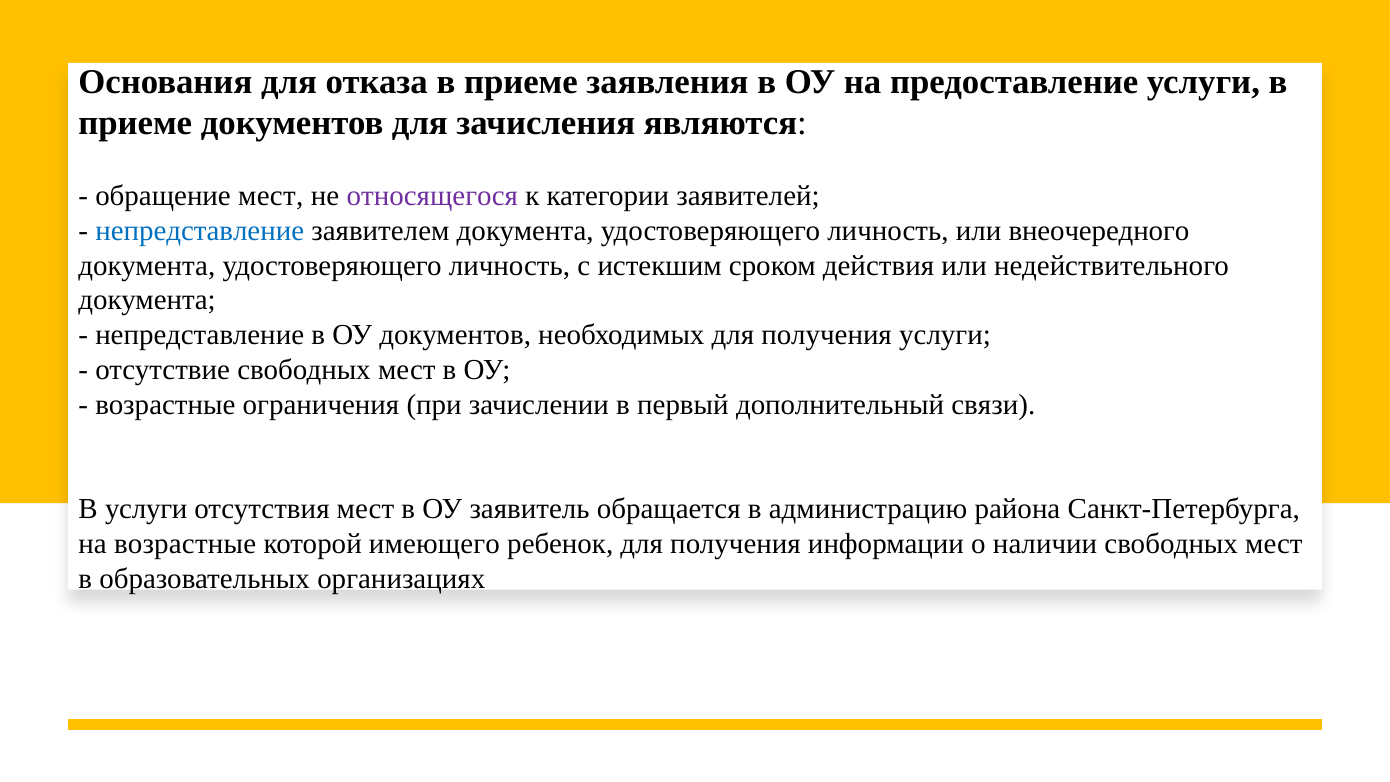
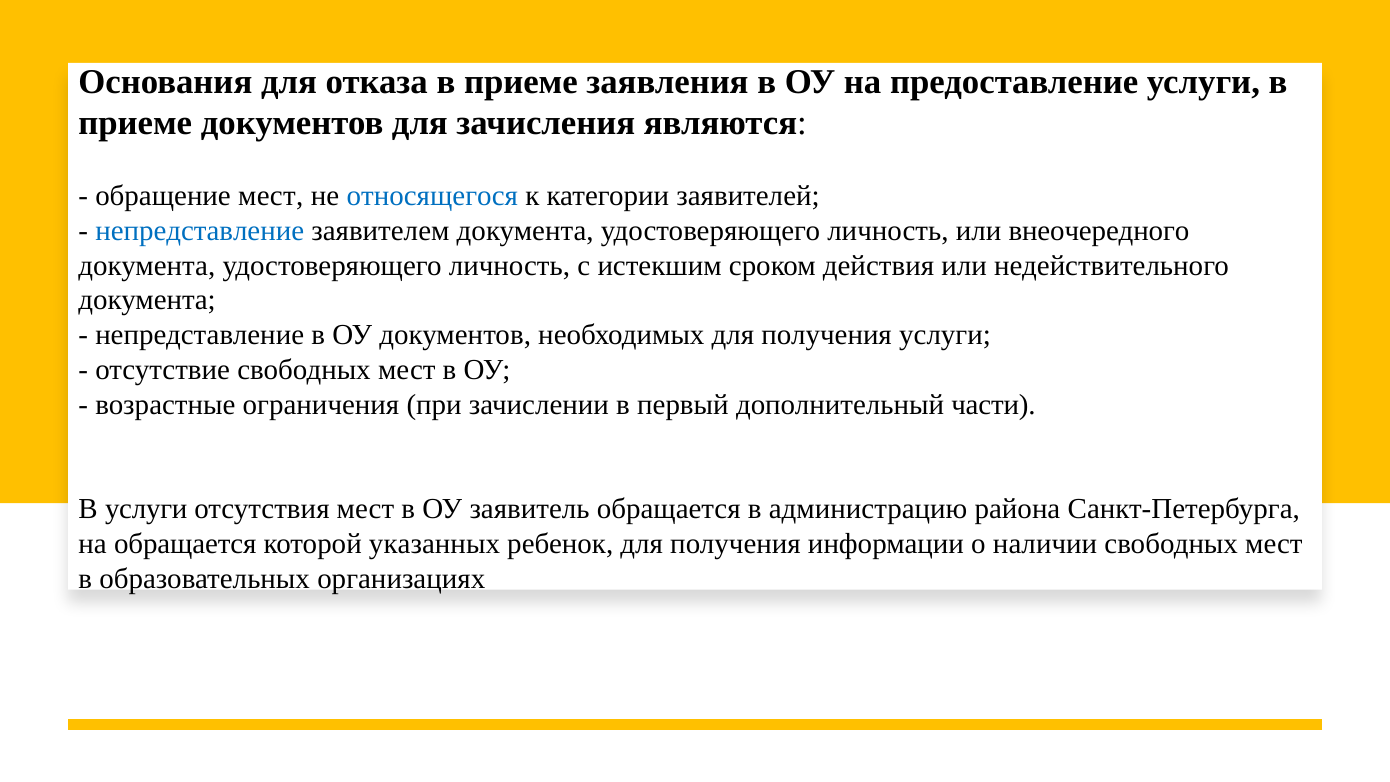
относящегося colour: purple -> blue
связи: связи -> части
на возрастные: возрастные -> обращается
имеющего: имеющего -> указанных
